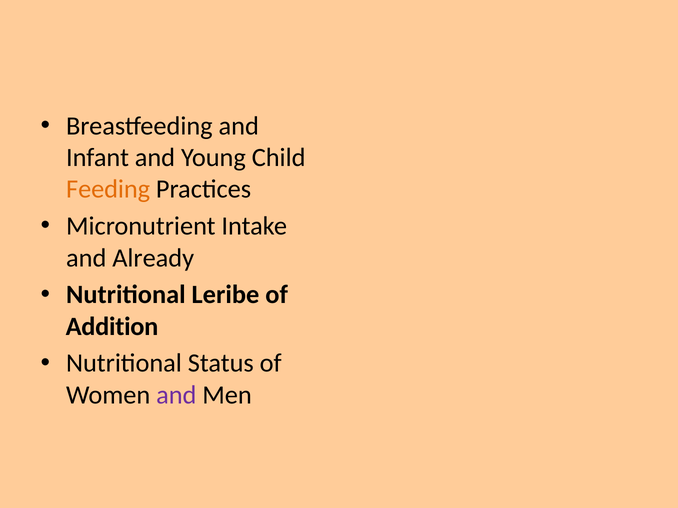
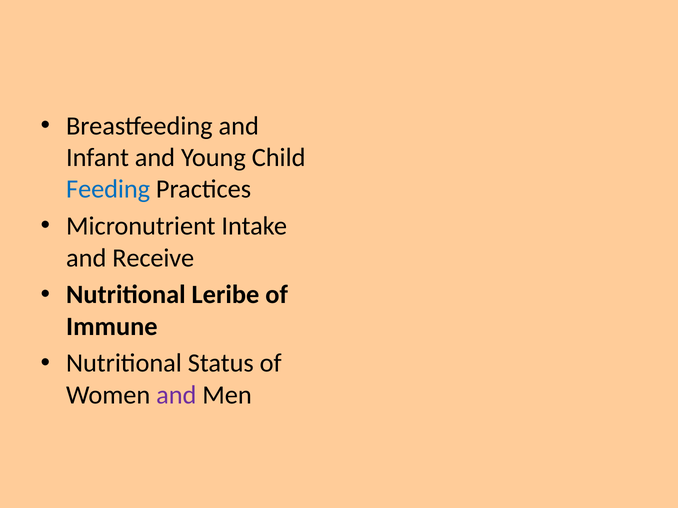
Feeding colour: orange -> blue
Already: Already -> Receive
Addition: Addition -> Immune
